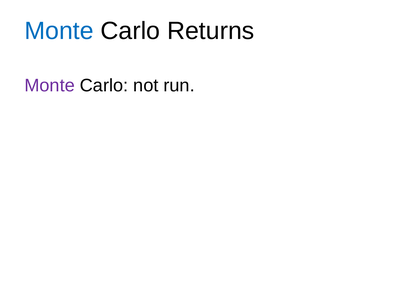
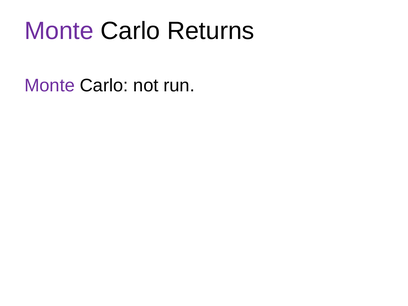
Monte at (59, 31) colour: blue -> purple
